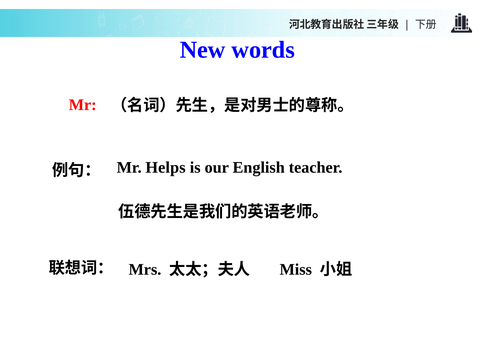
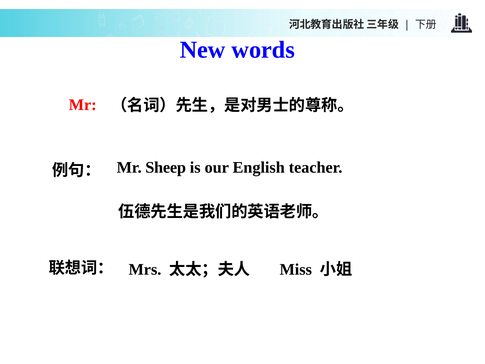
Helps: Helps -> Sheep
